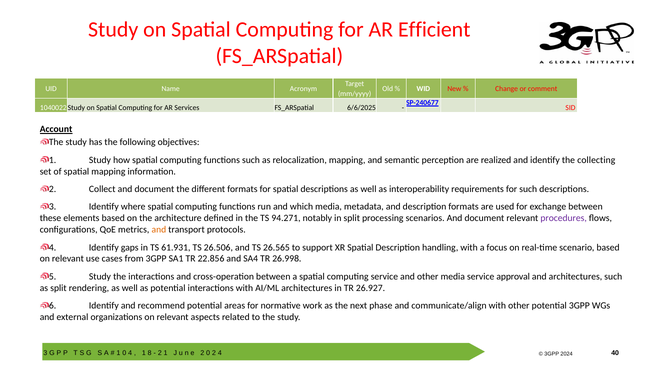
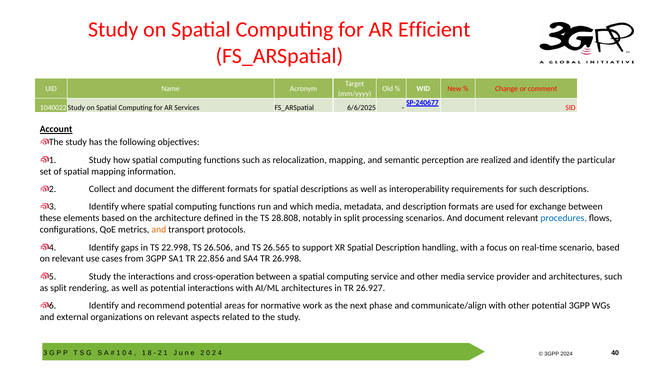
collecting: collecting -> particular
94.271: 94.271 -> 28.808
procedures colour: purple -> blue
61.931: 61.931 -> 22.998
approval: approval -> provider
